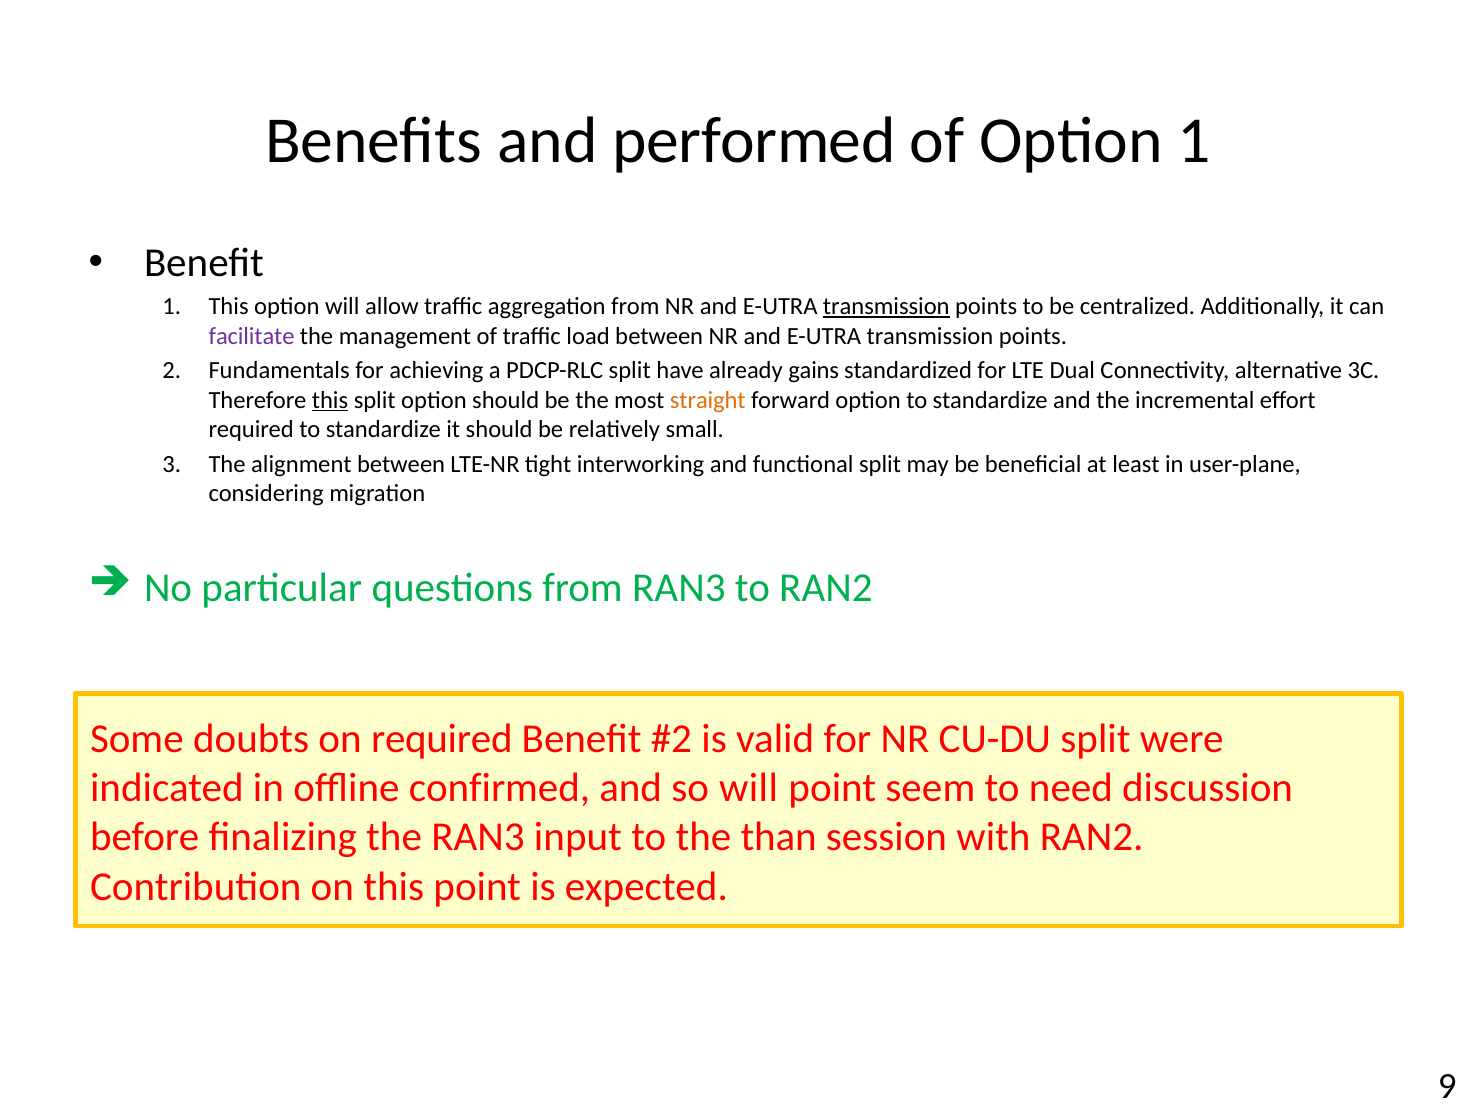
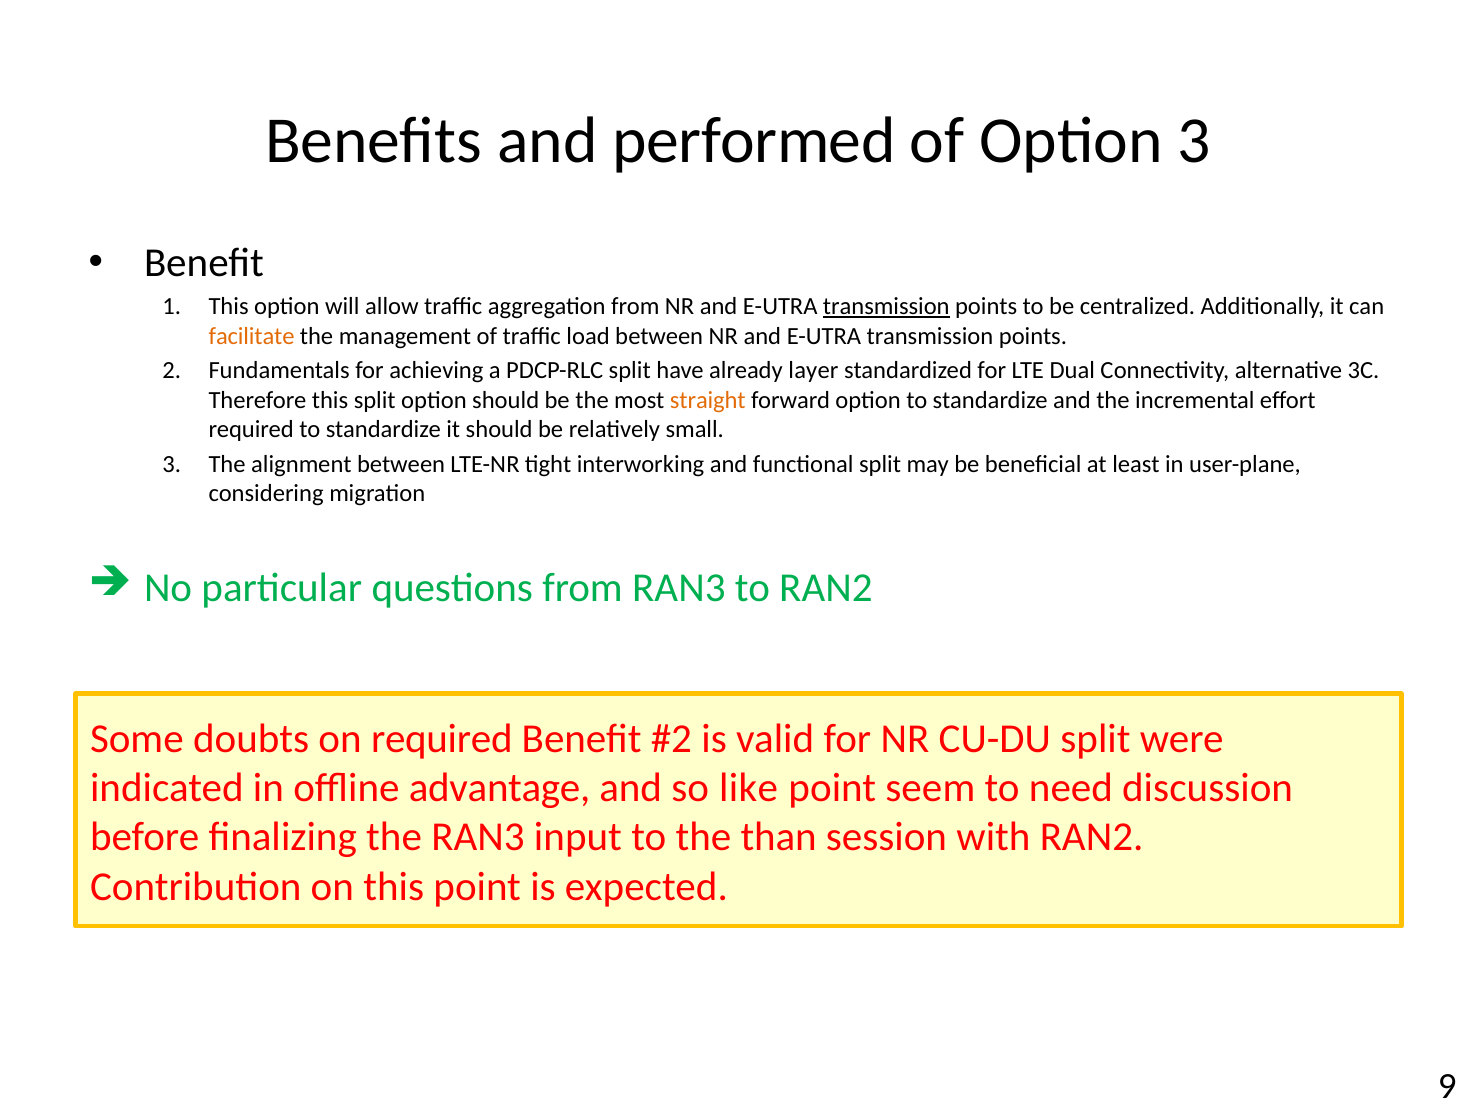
Option 1: 1 -> 3
facilitate colour: purple -> orange
gains: gains -> layer
this at (330, 400) underline: present -> none
confirmed: confirmed -> advantage
so will: will -> like
